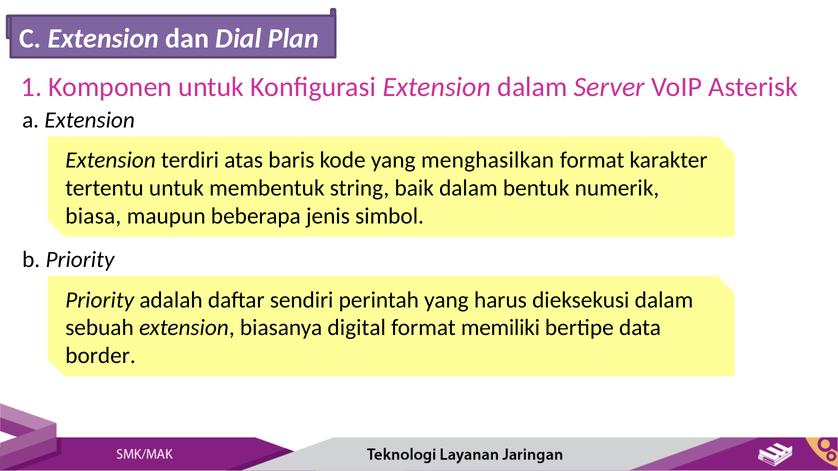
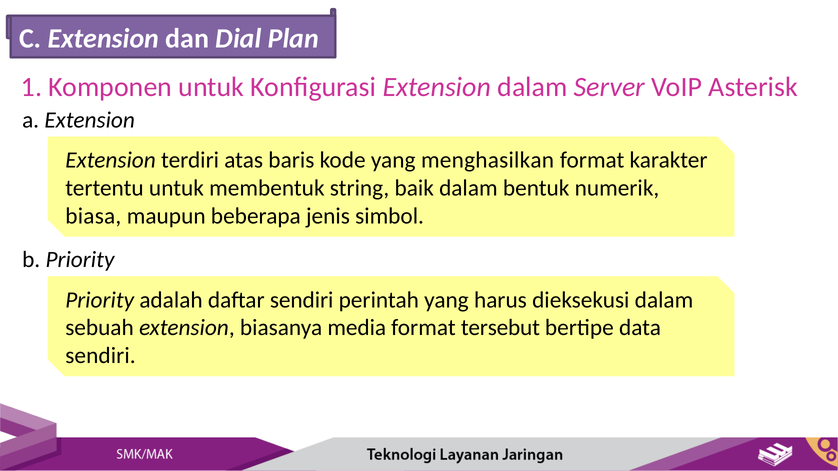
digital: digital -> media
memiliki: memiliki -> tersebut
border at (101, 356): border -> sendiri
